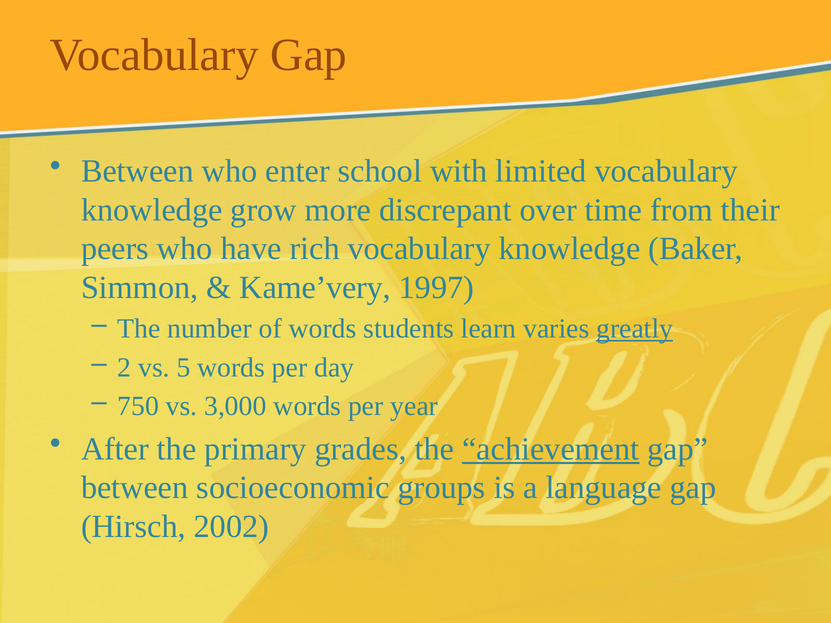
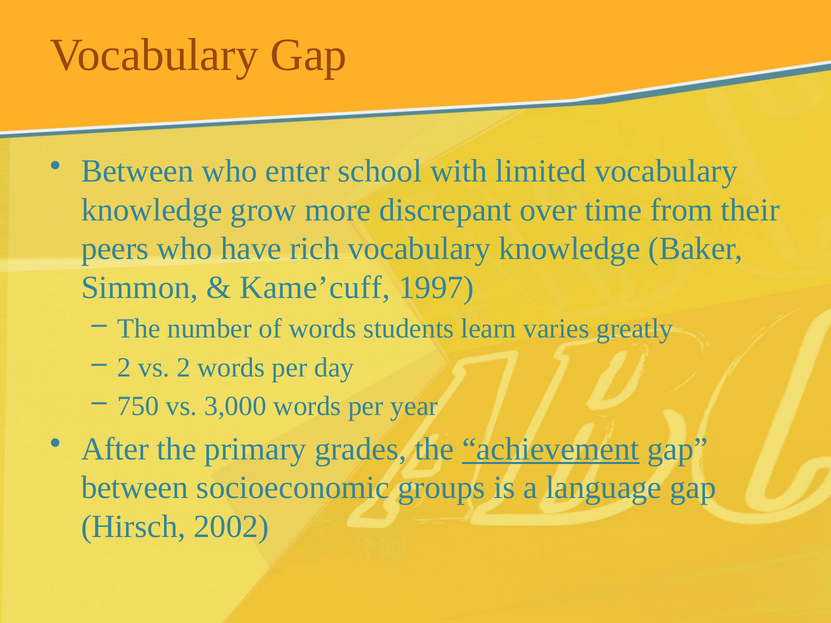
Kame’very: Kame’very -> Kame’cuff
greatly underline: present -> none
vs 5: 5 -> 2
